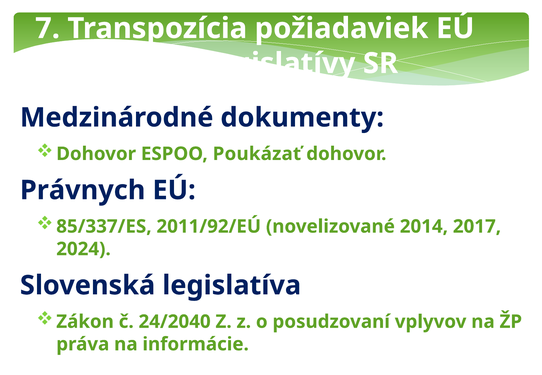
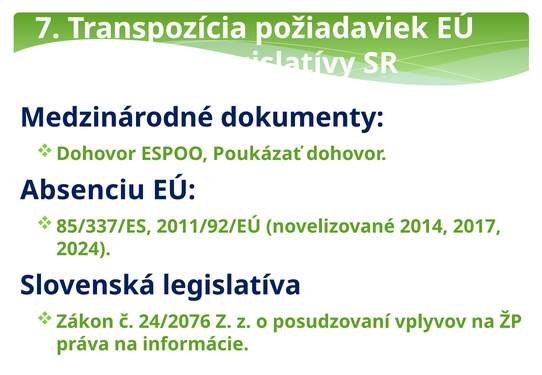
Právnych: Právnych -> Absenciu
24/2040: 24/2040 -> 24/2076
